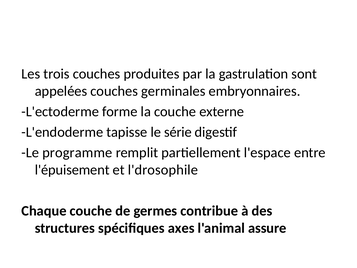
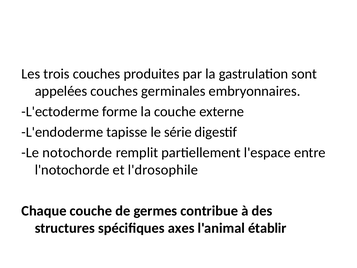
programme: programme -> notochorde
l'épuisement: l'épuisement -> l'notochorde
assure: assure -> établir
